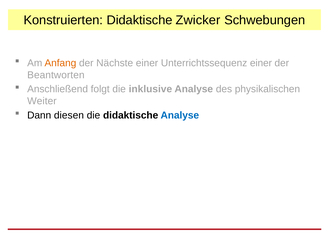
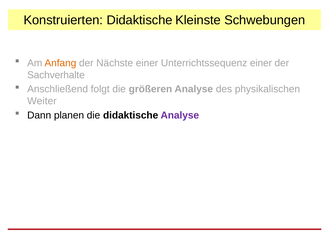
Zwicker: Zwicker -> Kleinste
Beantworten: Beantworten -> Sachverhalte
inklusive: inklusive -> größeren
diesen: diesen -> planen
Analyse at (180, 115) colour: blue -> purple
